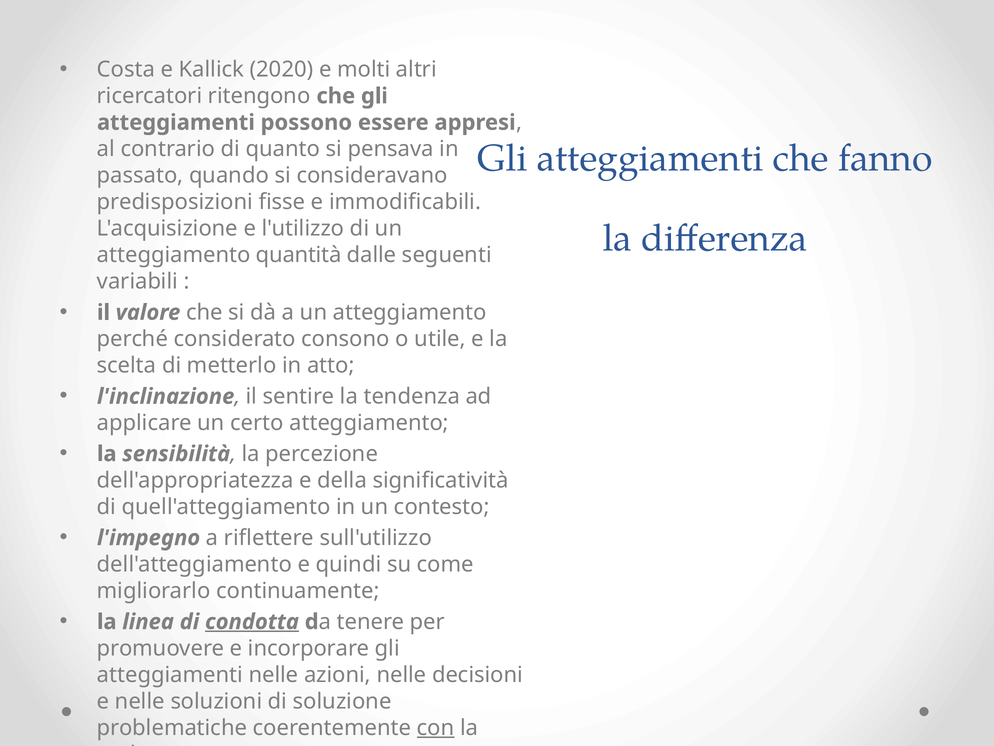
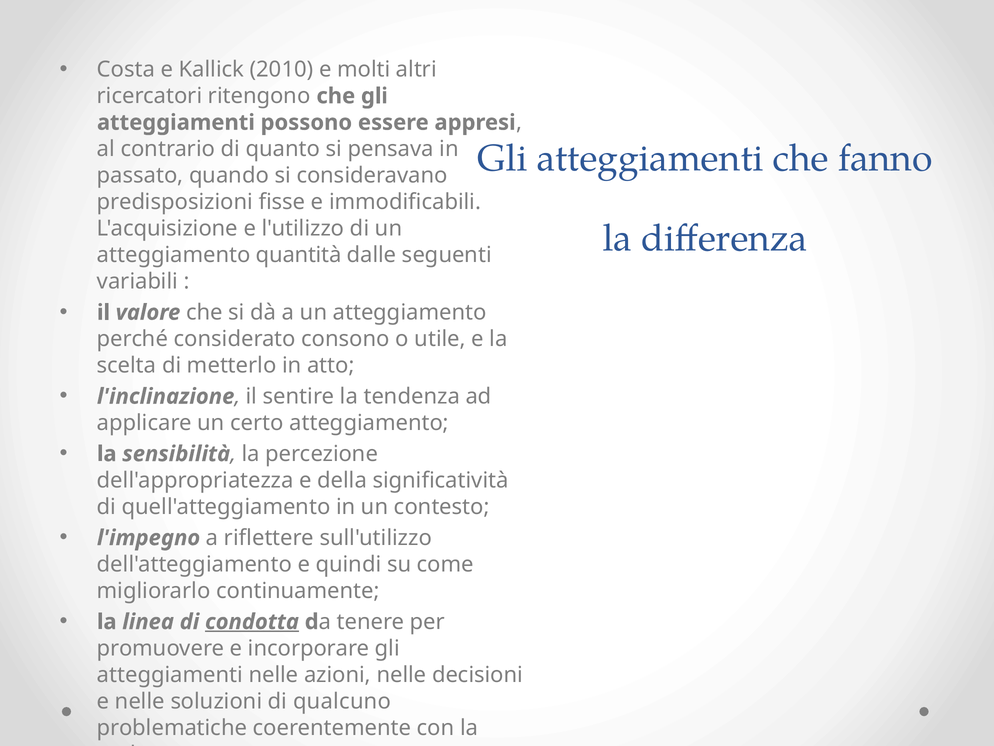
2020: 2020 -> 2010
soluzione: soluzione -> qualcuno
con underline: present -> none
